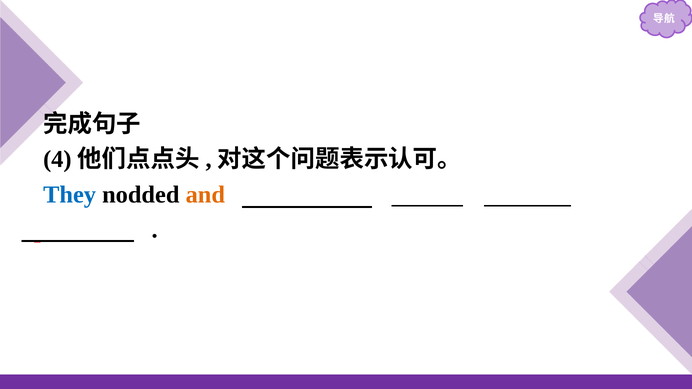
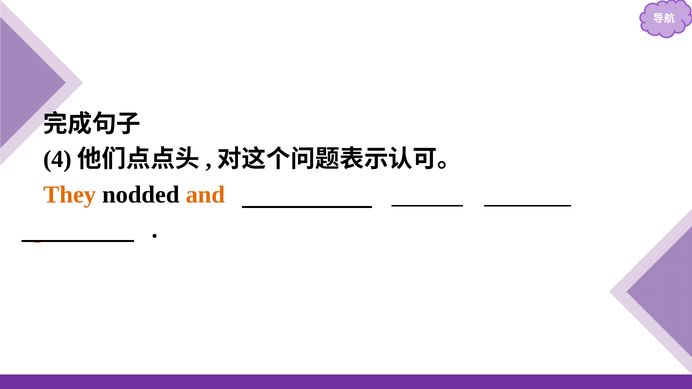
They colour: blue -> orange
